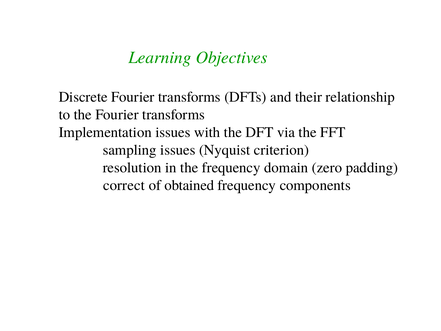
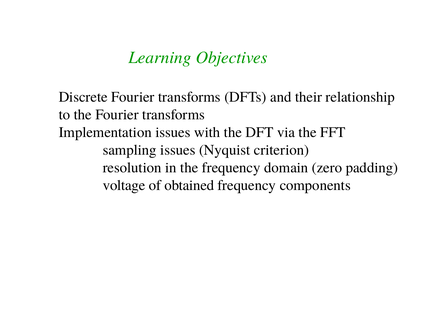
correct: correct -> voltage
